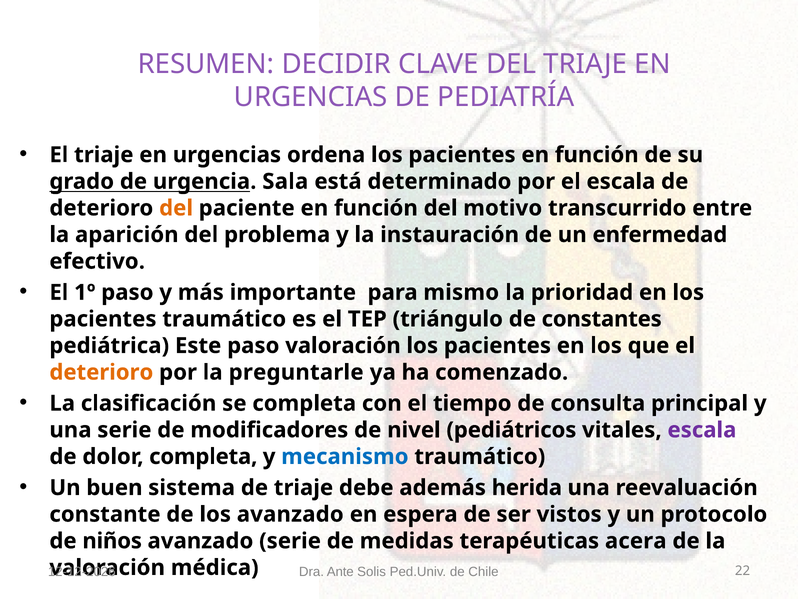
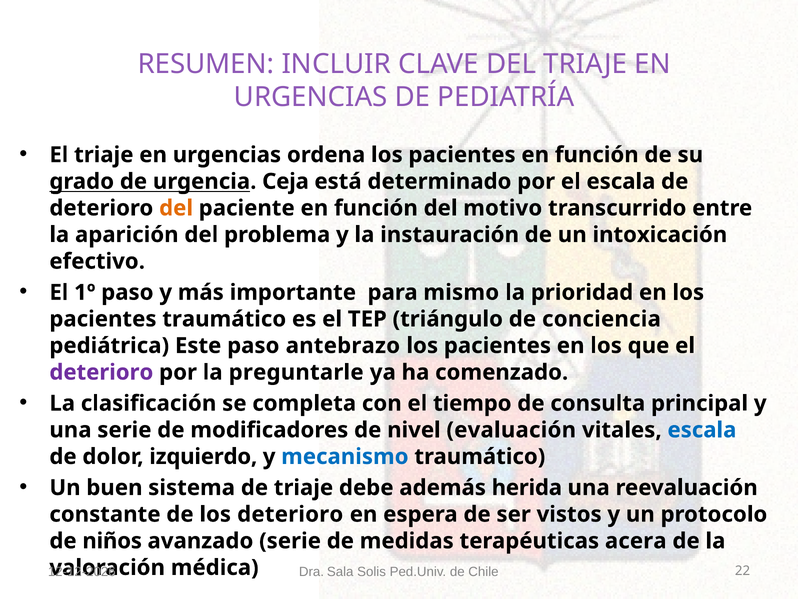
DECIDIR: DECIDIR -> INCLUIR
Sala: Sala -> Ceja
enfermedad: enfermedad -> intoxicación
constantes: constantes -> conciencia
paso valoración: valoración -> antebrazo
deterioro at (101, 372) colour: orange -> purple
pediátricos: pediátricos -> evaluación
escala at (702, 430) colour: purple -> blue
dolor completa: completa -> izquierdo
los avanzado: avanzado -> deterioro
Ante: Ante -> Sala
